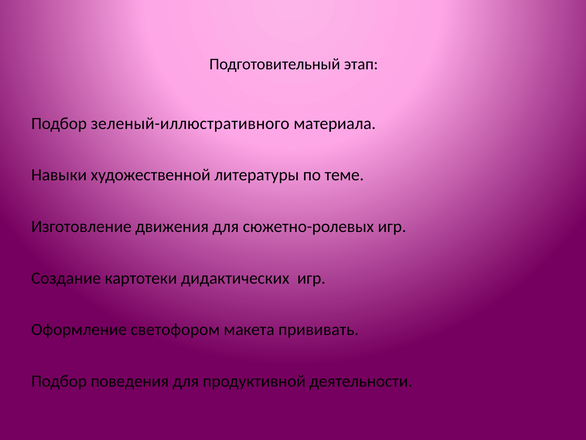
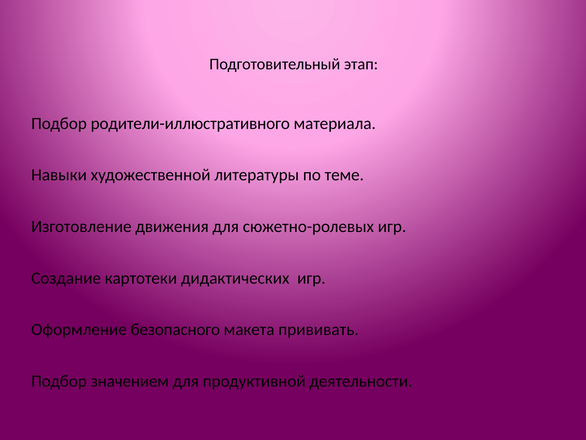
зеленый-иллюстративного: зеленый-иллюстративного -> родители-иллюстративного
светофором: светофором -> безопасного
поведения: поведения -> значением
